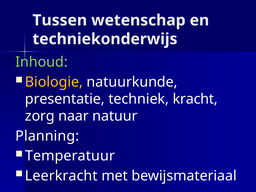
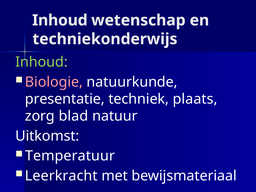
Tussen at (60, 20): Tussen -> Inhoud
Biologie colour: yellow -> pink
kracht: kracht -> plaats
naar: naar -> blad
Planning: Planning -> Uitkomst
